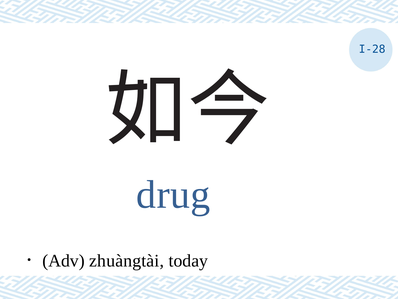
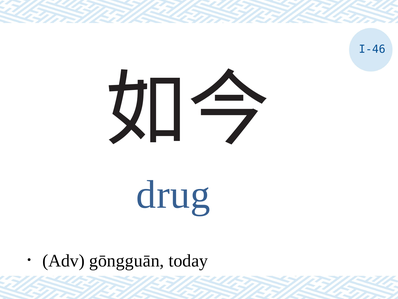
I-28: I-28 -> I-46
zhuàngtài: zhuàngtài -> gōngguān
